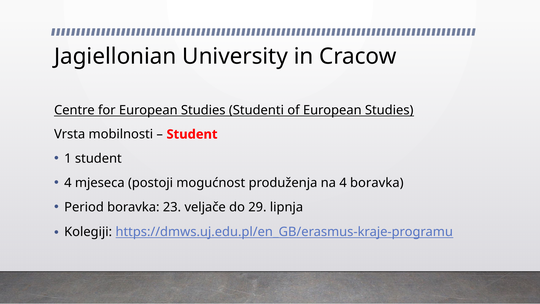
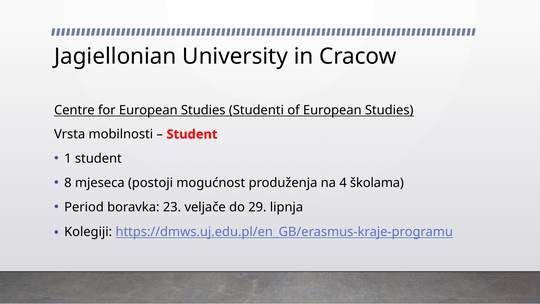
4 at (68, 183): 4 -> 8
4 boravka: boravka -> školama
